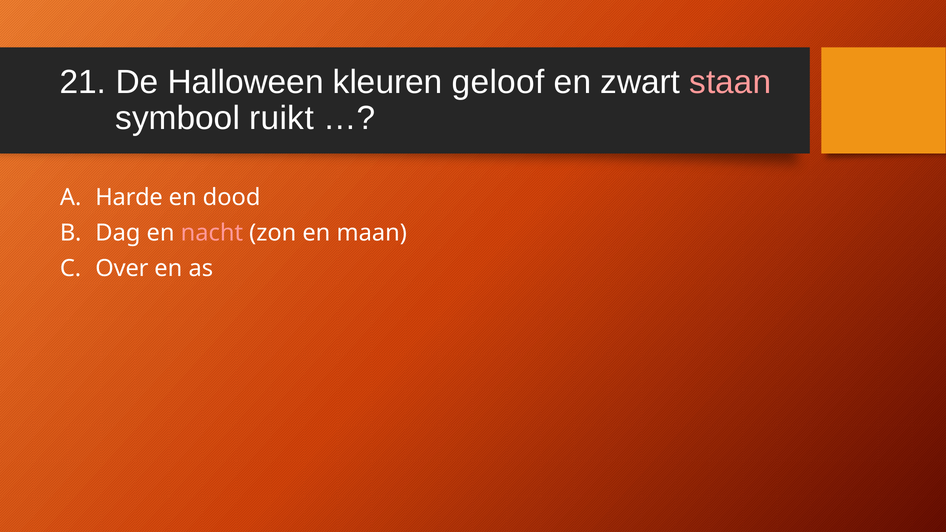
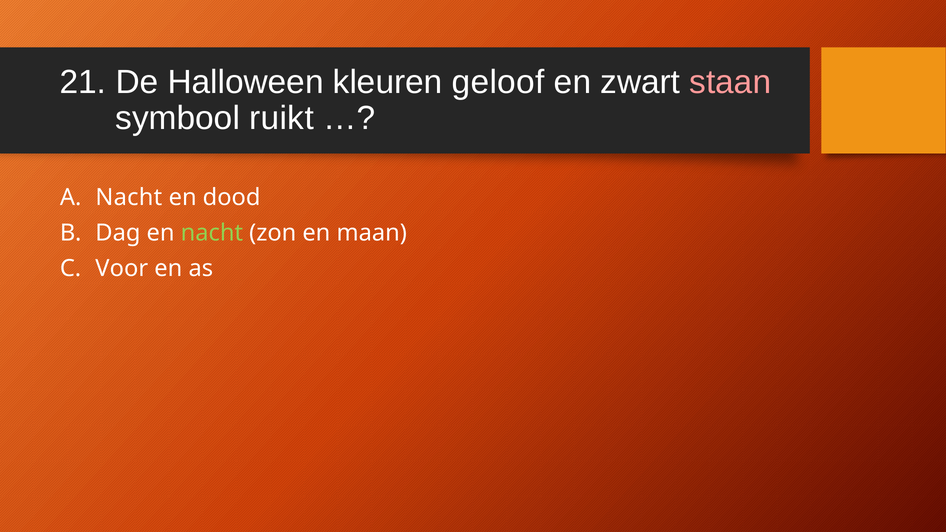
Harde at (129, 197): Harde -> Nacht
nacht at (212, 233) colour: pink -> light green
Over: Over -> Voor
